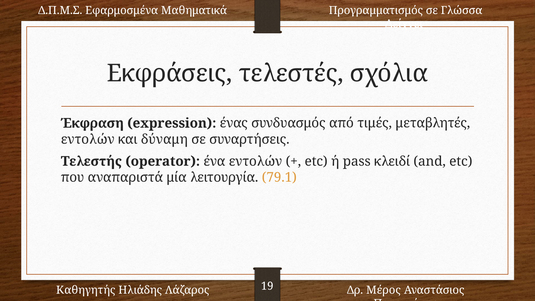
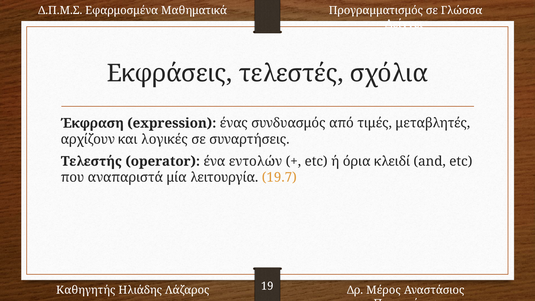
εντολών at (88, 139): εντολών -> αρχίζουν
δύναμη: δύναμη -> λογικές
pass: pass -> όρια
79.1: 79.1 -> 19.7
